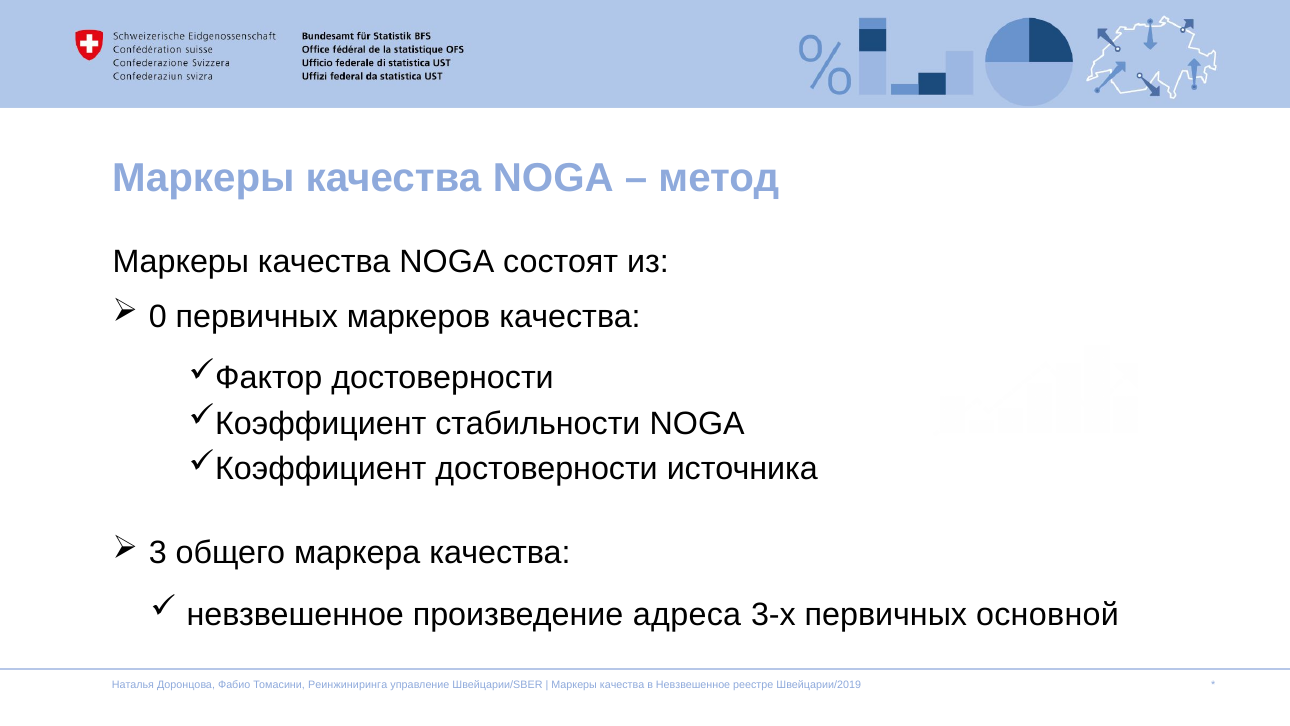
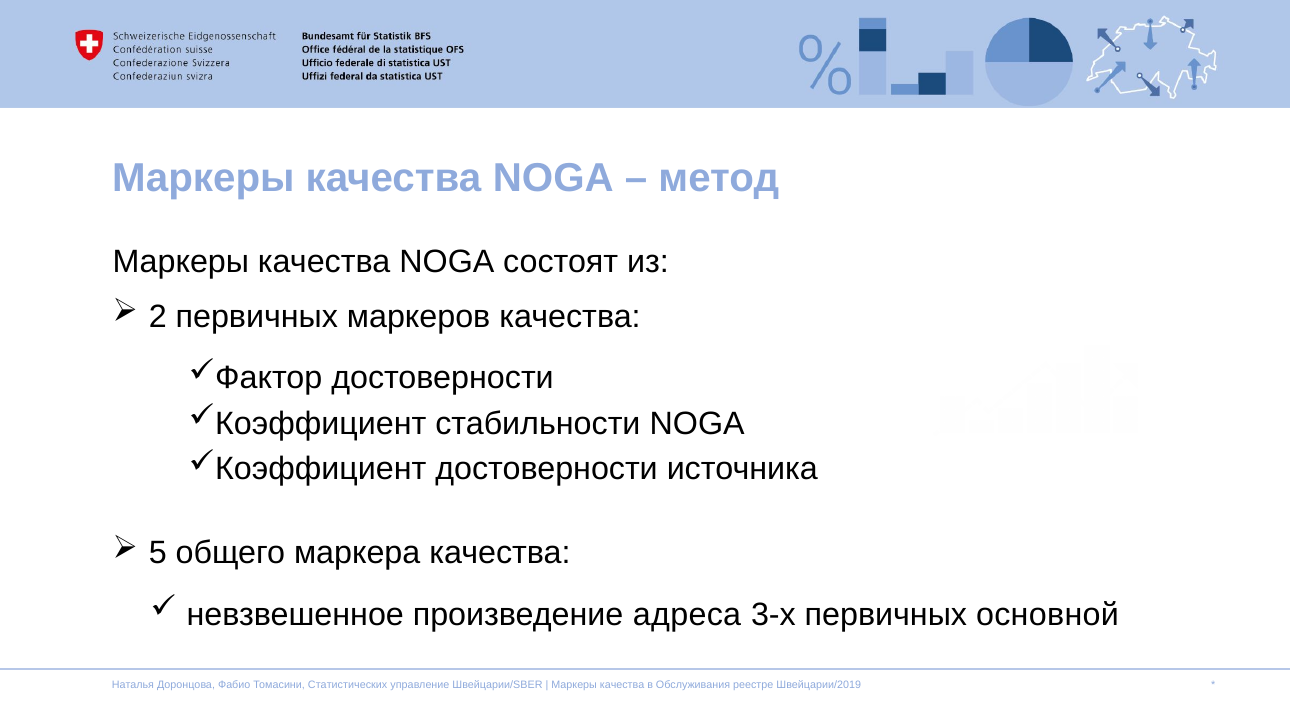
0: 0 -> 2
3: 3 -> 5
Реинжиниринга: Реинжиниринга -> Статистических
в Невзвешенное: Невзвешенное -> Обслуживания
